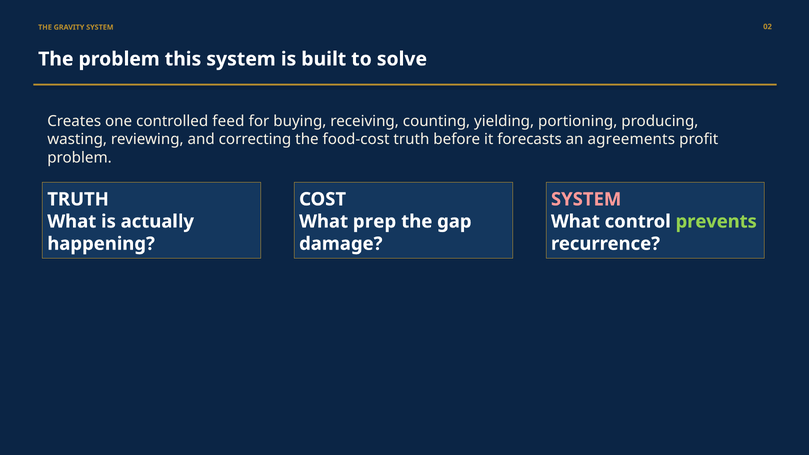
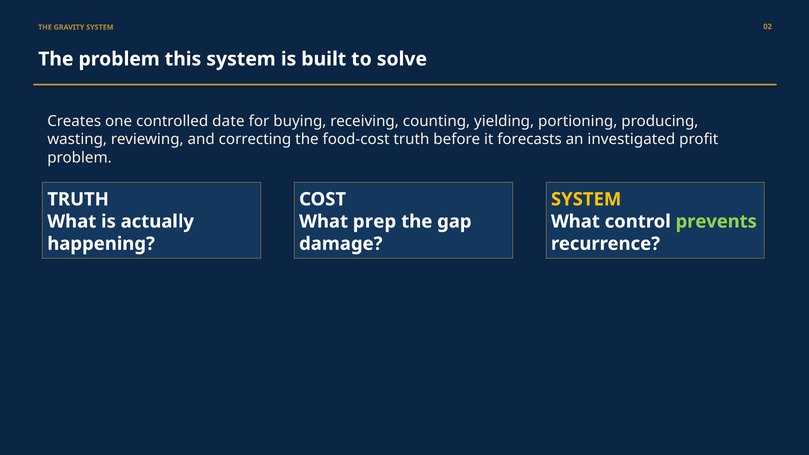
feed: feed -> date
agreements: agreements -> investigated
SYSTEM at (586, 199) colour: pink -> yellow
